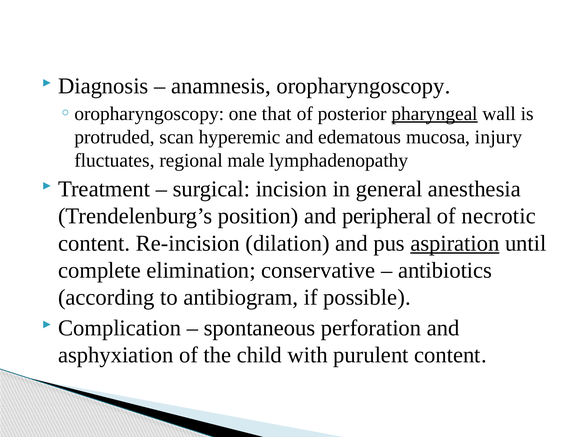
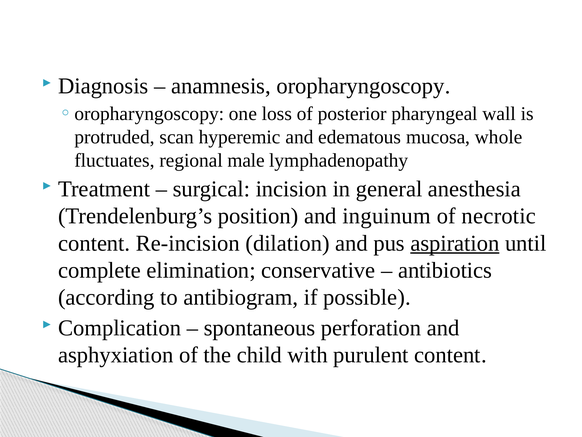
that: that -> loss
pharyngeal underline: present -> none
injury: injury -> whole
peripheral: peripheral -> inguinum
